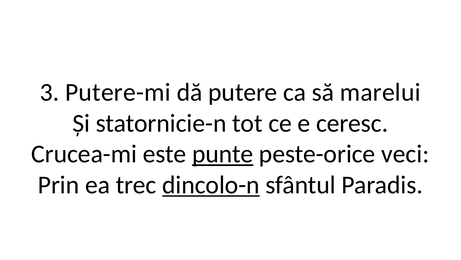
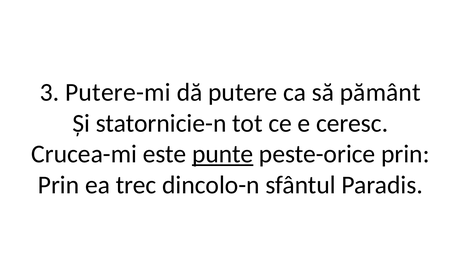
marelui: marelui -> pământ
peste-orice veci: veci -> prin
dincolo-n underline: present -> none
